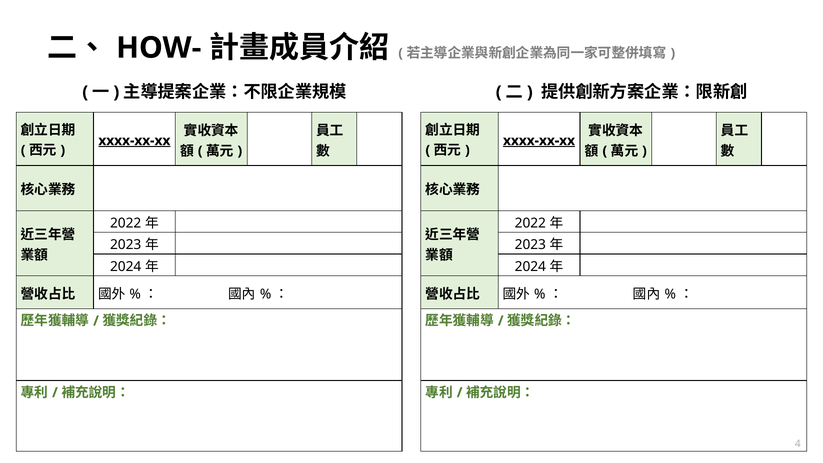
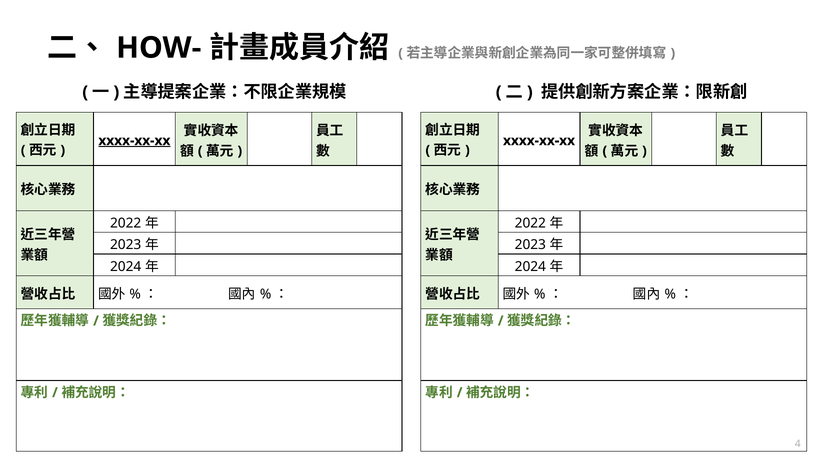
xxxx-xx-xx at (539, 141) underline: present -> none
